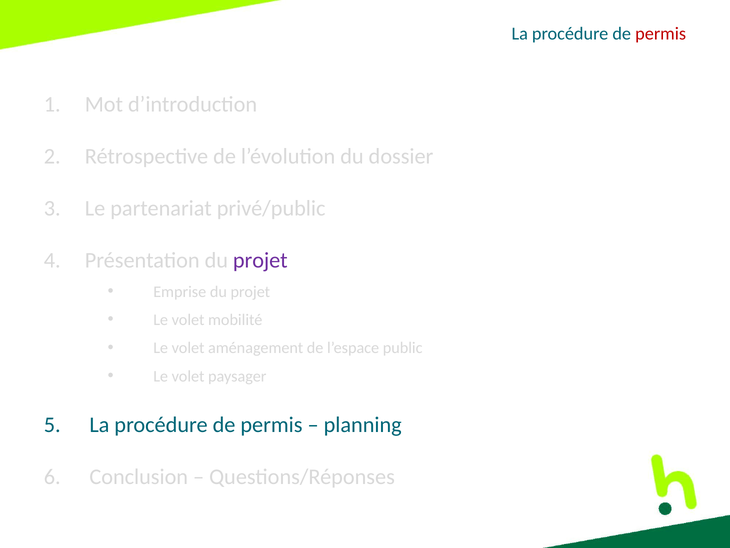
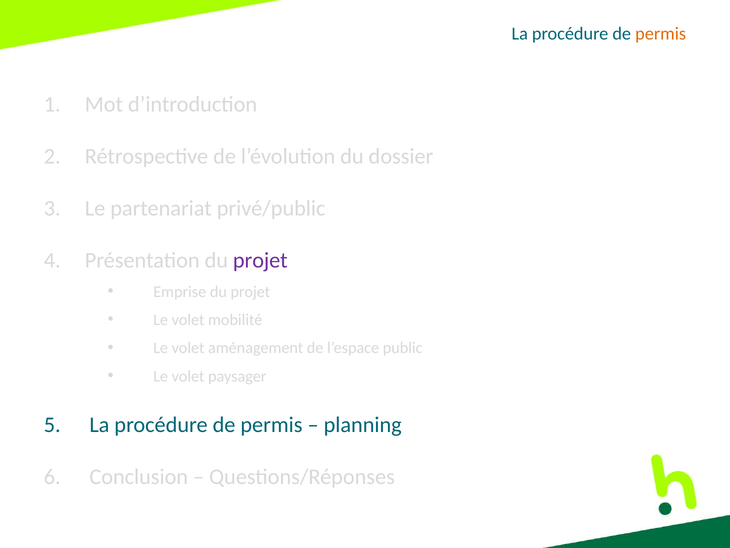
permis at (661, 34) colour: red -> orange
